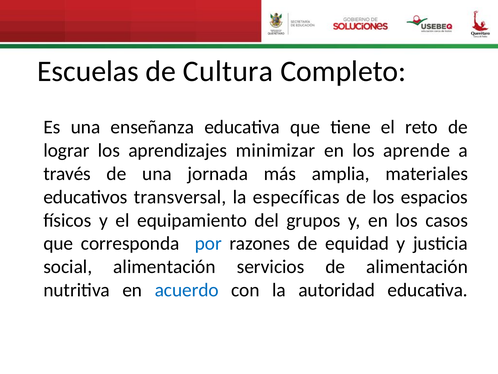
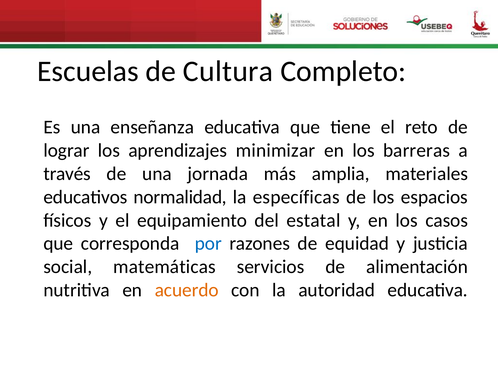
aprende: aprende -> barreras
transversal: transversal -> normalidad
grupos: grupos -> estatal
social alimentación: alimentación -> matemáticas
acuerdo colour: blue -> orange
